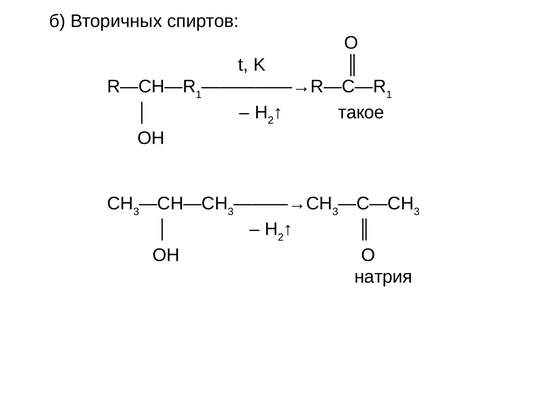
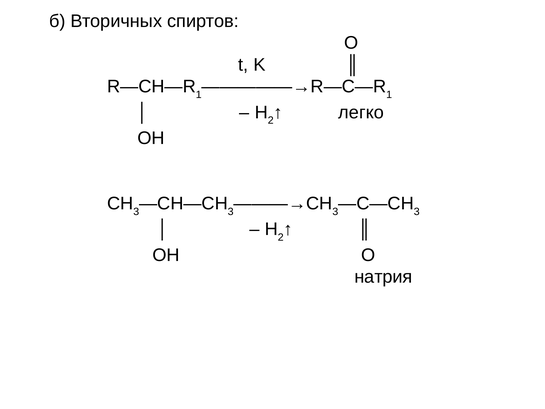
такое: такое -> легко
